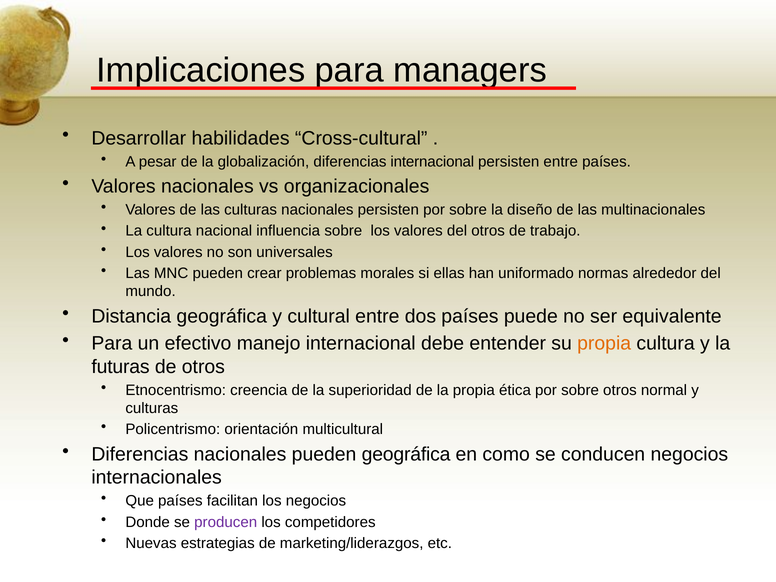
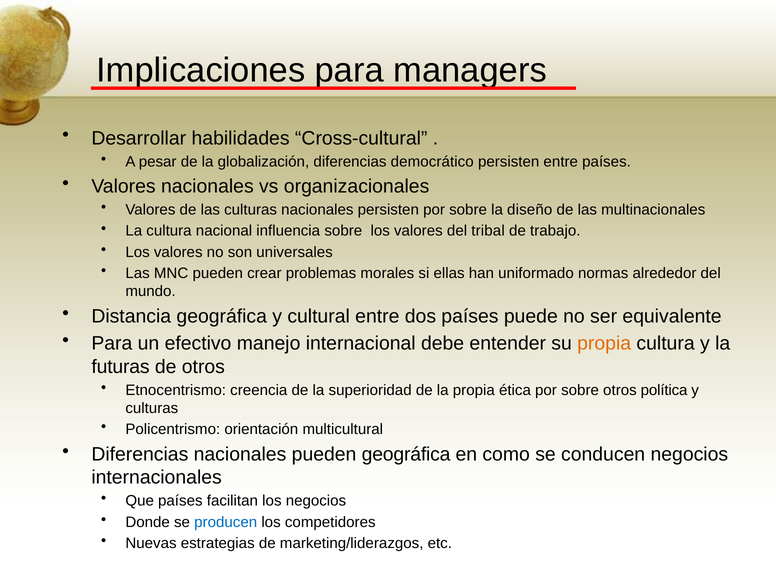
diferencias internacional: internacional -> democrático
del otros: otros -> tribal
normal: normal -> política
producen colour: purple -> blue
